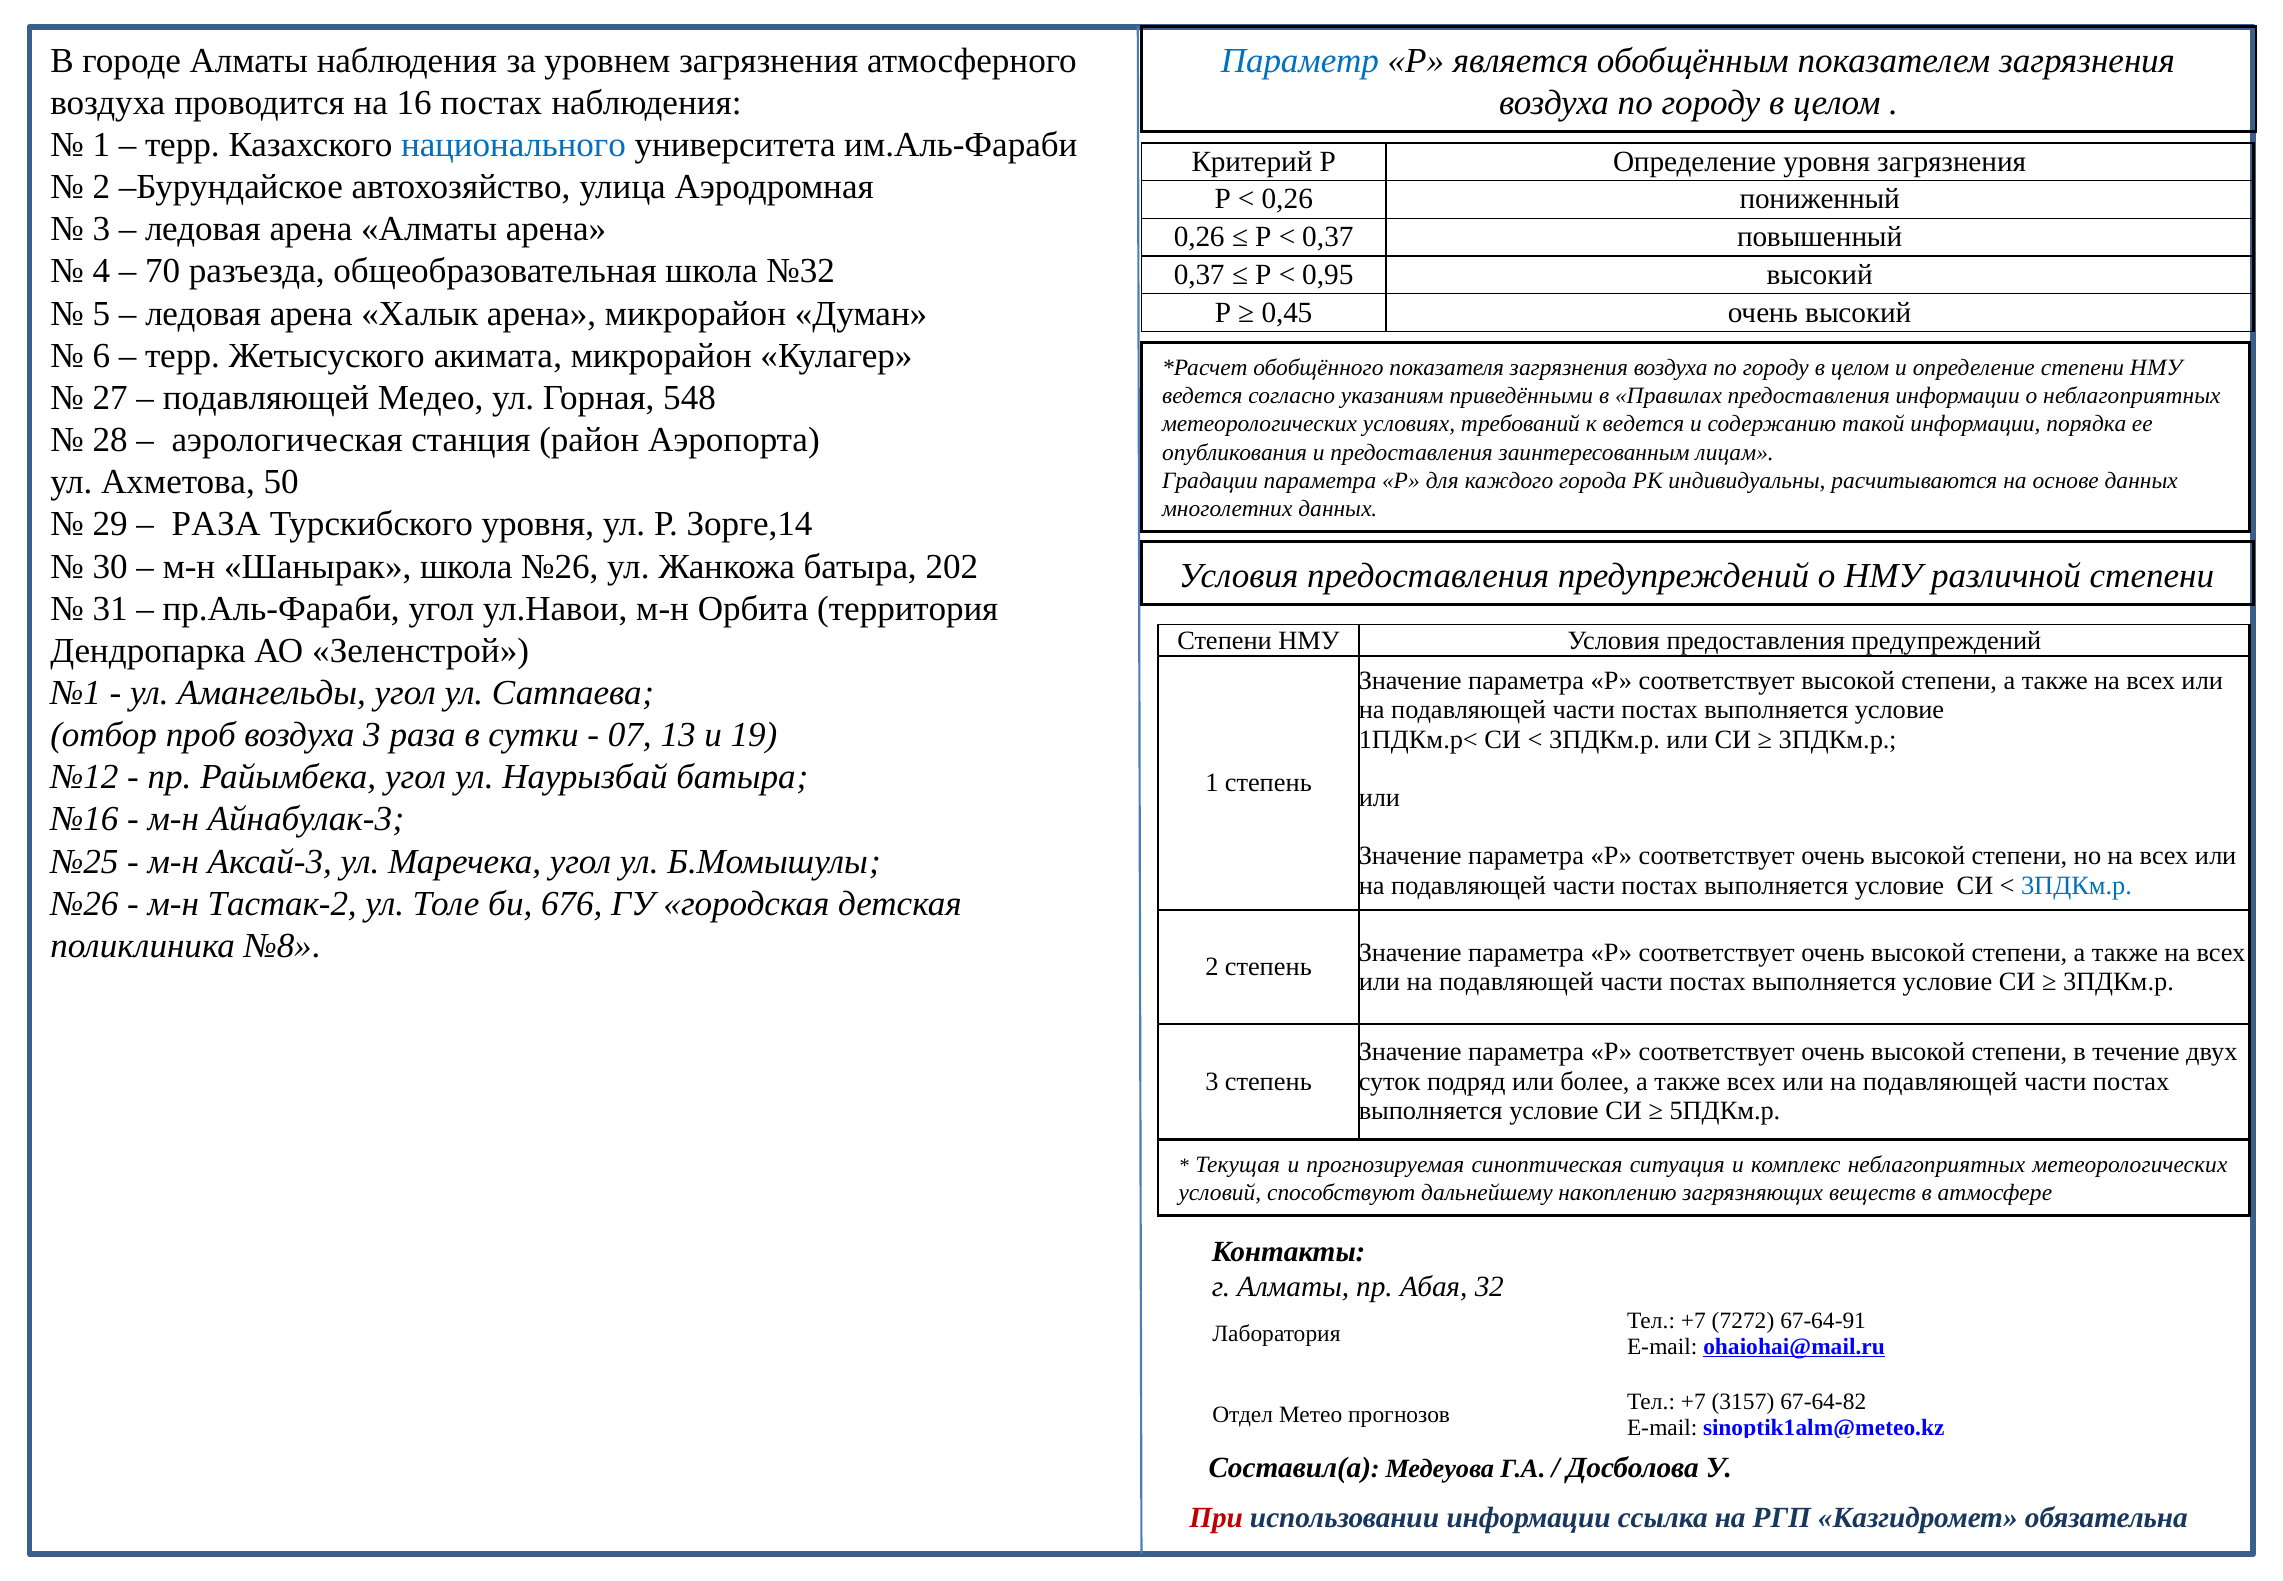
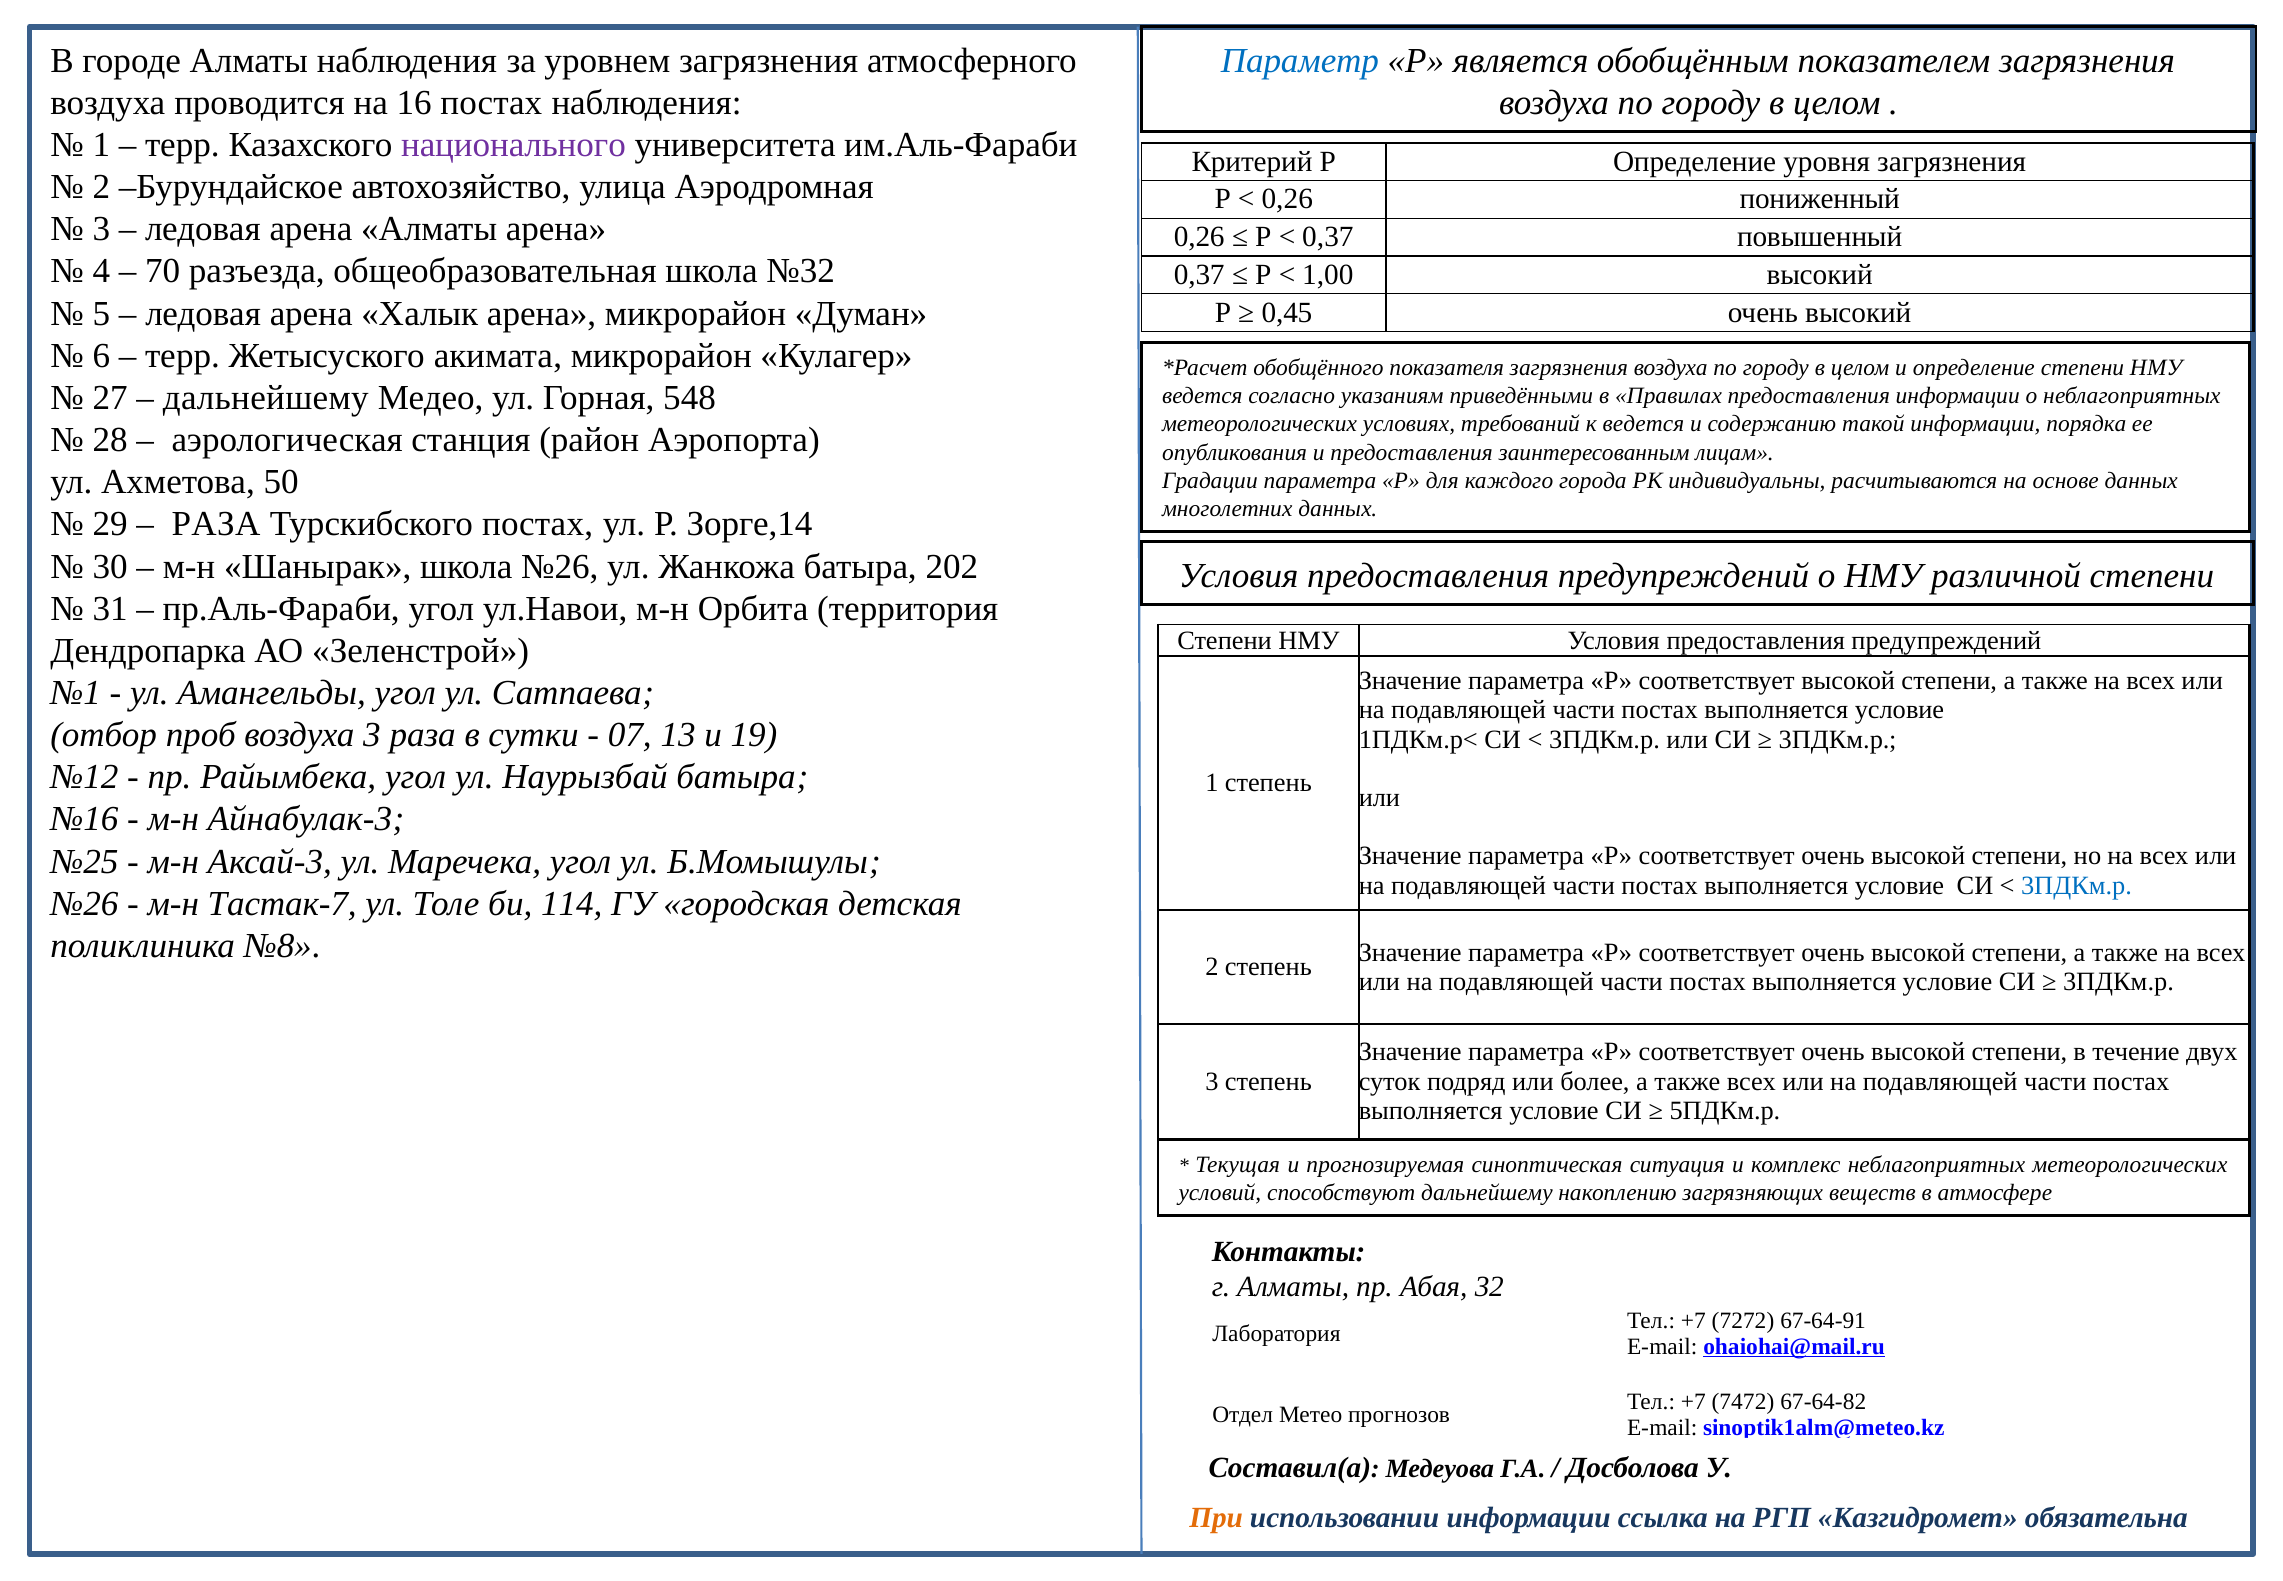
национального colour: blue -> purple
0,95: 0,95 -> 1,00
подавляющей at (266, 398): подавляющей -> дальнейшему
Турскибского уровня: уровня -> постах
Тастак-2: Тастак-2 -> Тастак-7
676: 676 -> 114
3157: 3157 -> 7472
При colour: red -> orange
